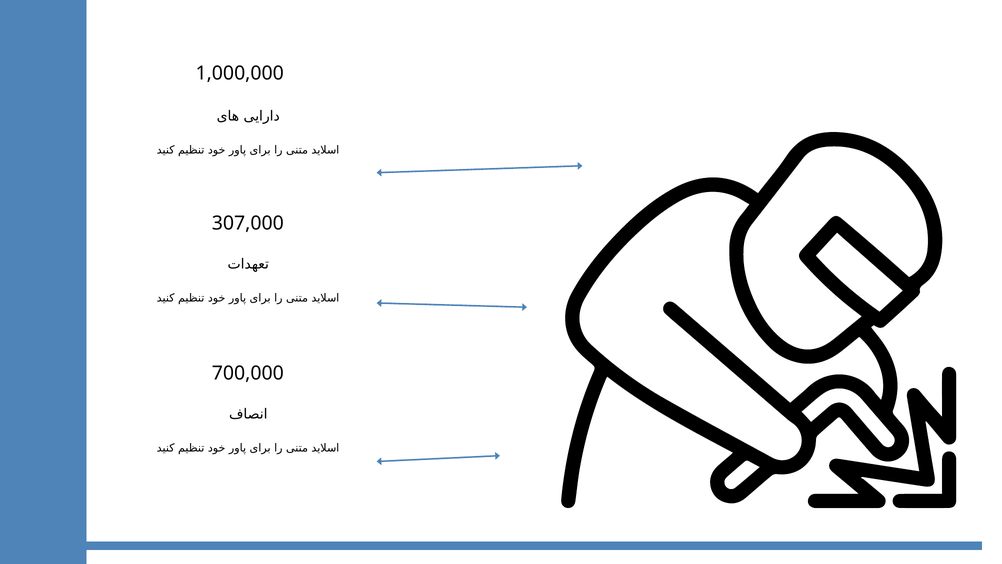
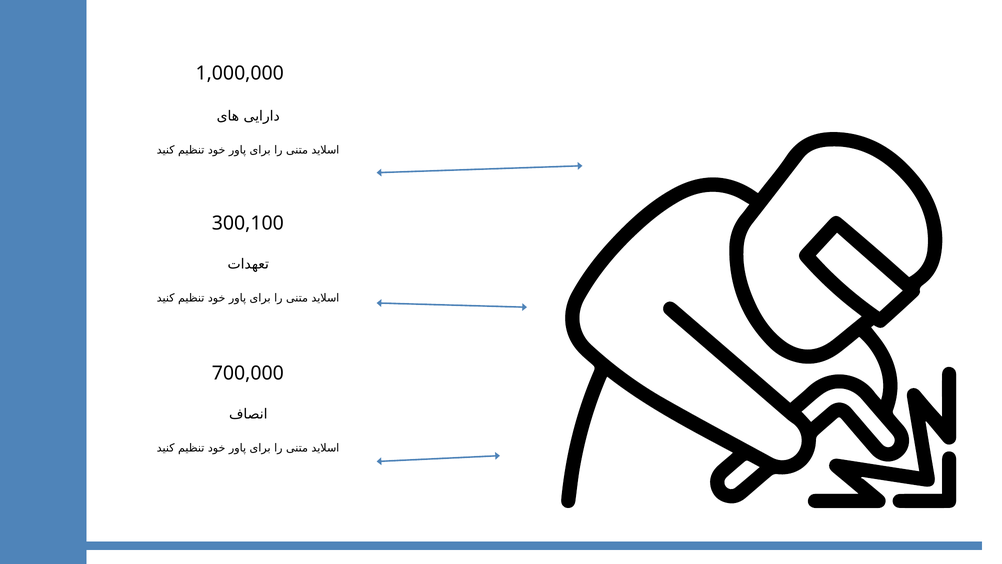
307,000: 307,000 -> 300,100
